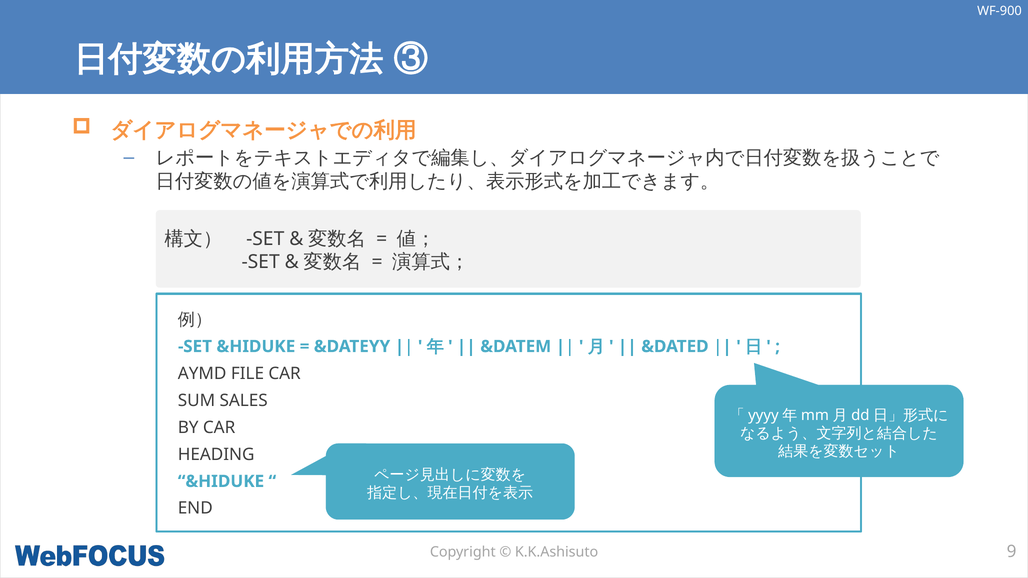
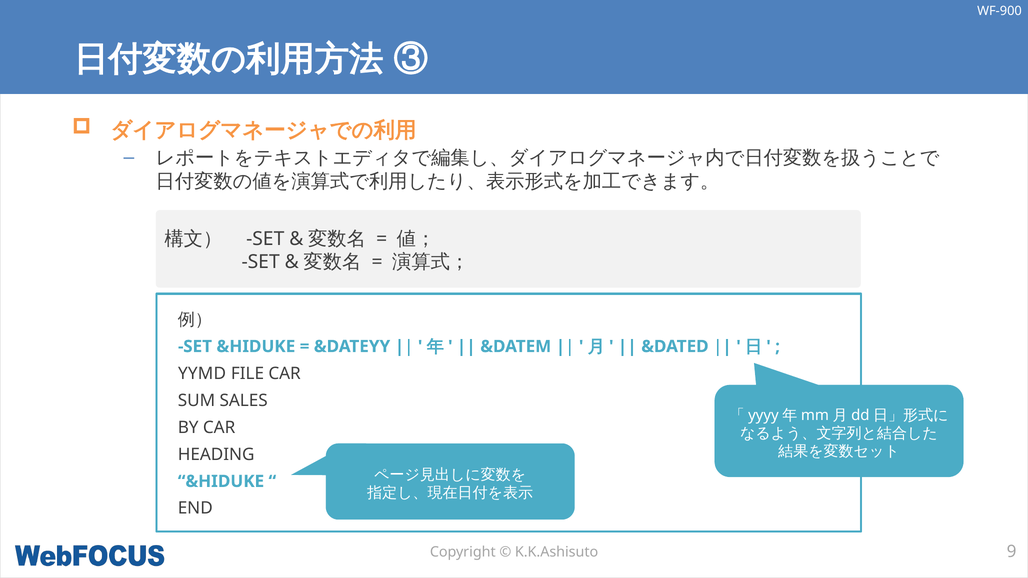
AYMD: AYMD -> YYMD
